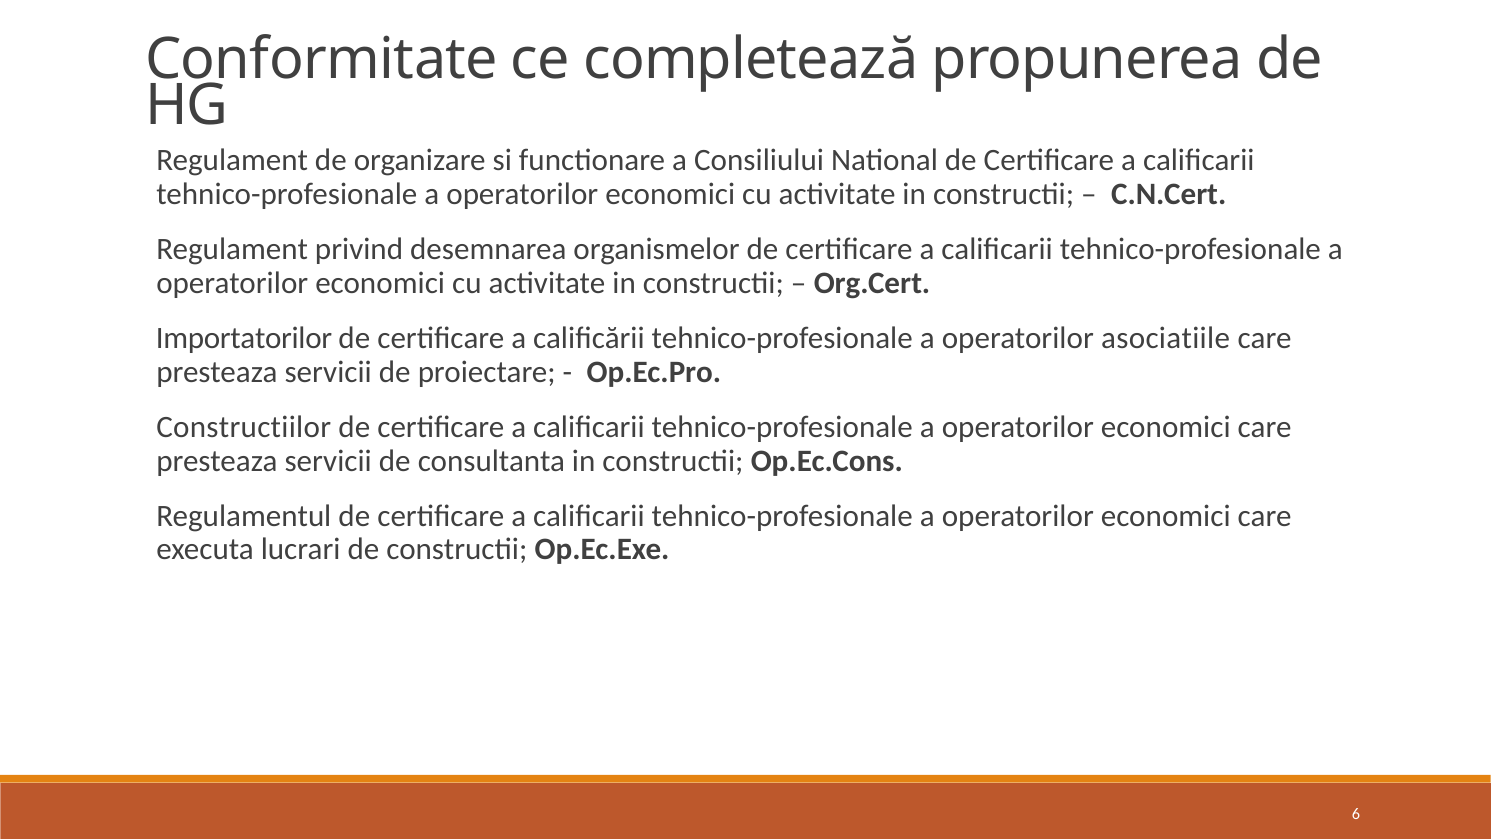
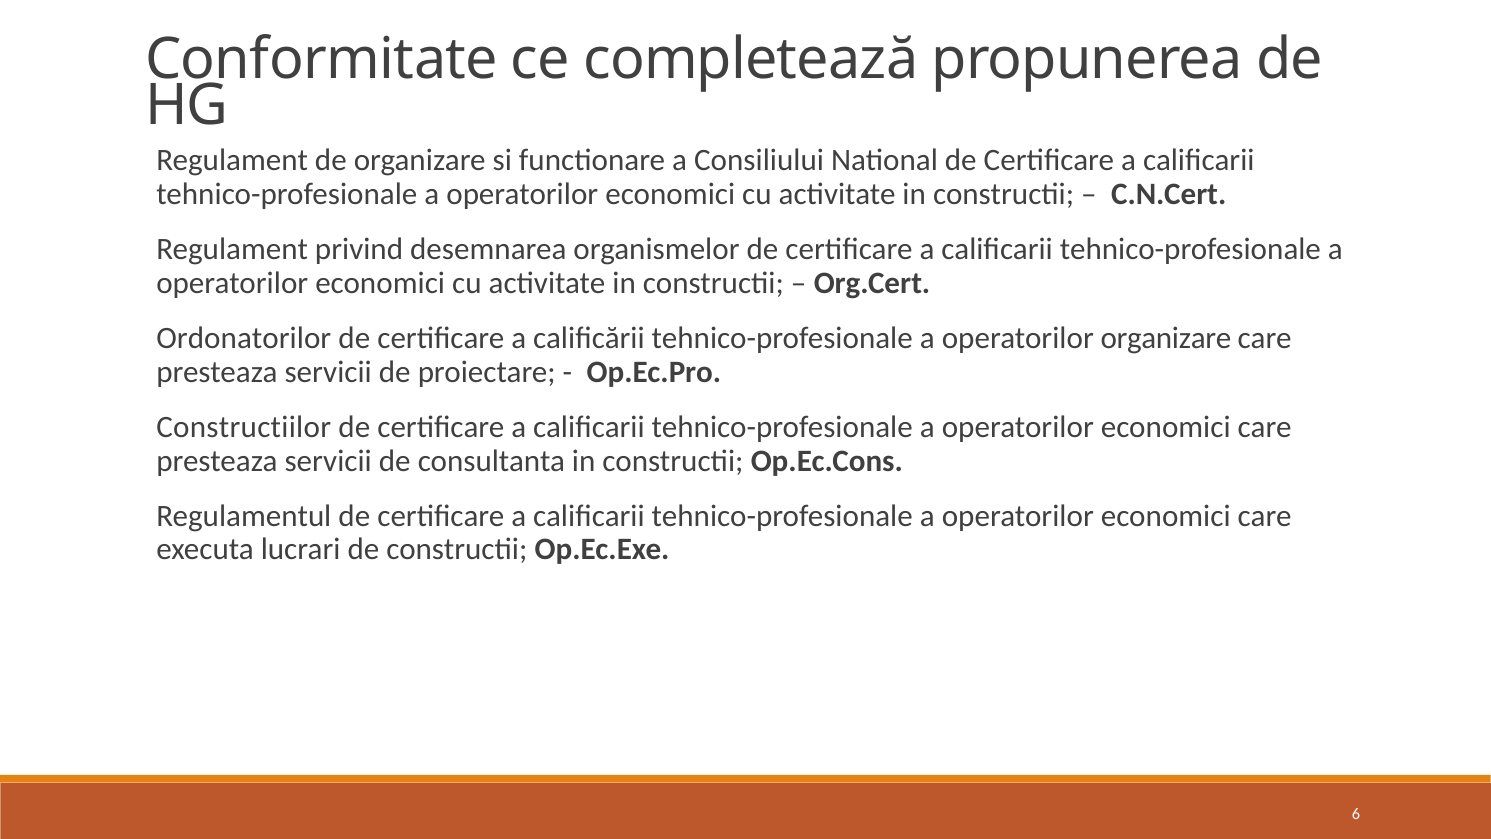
Importatorilor: Importatorilor -> Ordonatorilor
operatorilor asociatiile: asociatiile -> organizare
